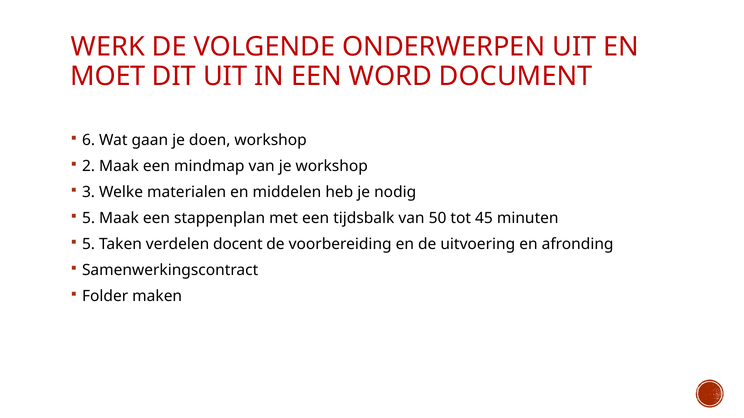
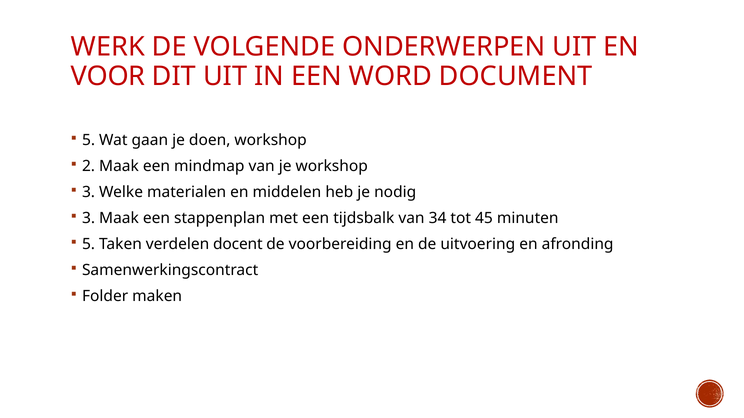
MOET: MOET -> VOOR
6 at (89, 141): 6 -> 5
5 at (89, 219): 5 -> 3
50: 50 -> 34
